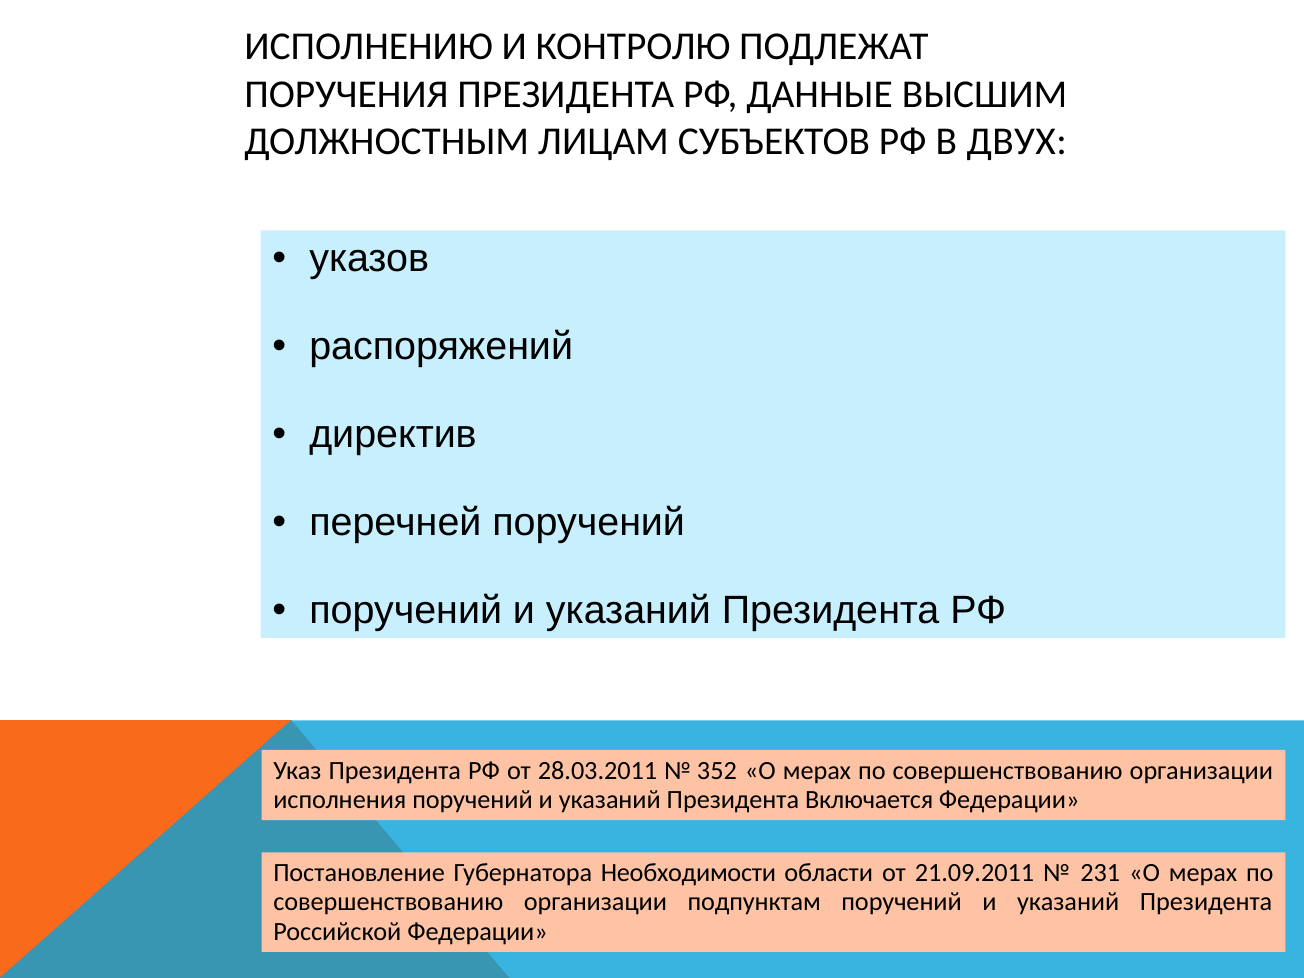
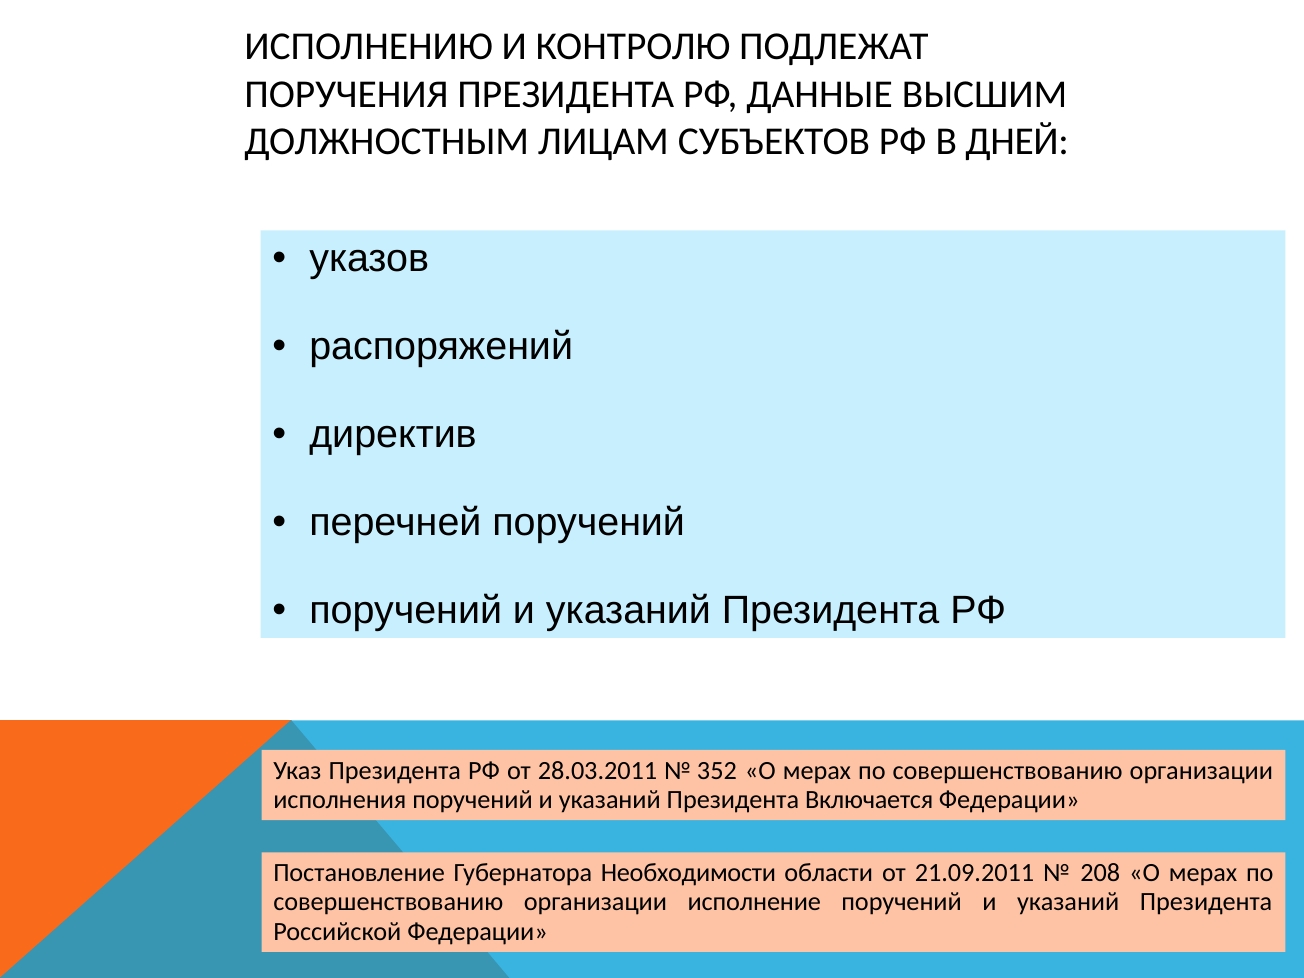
ДВУХ: ДВУХ -> ДНЕЙ
231: 231 -> 208
подпунктам: подпунктам -> исполнение
